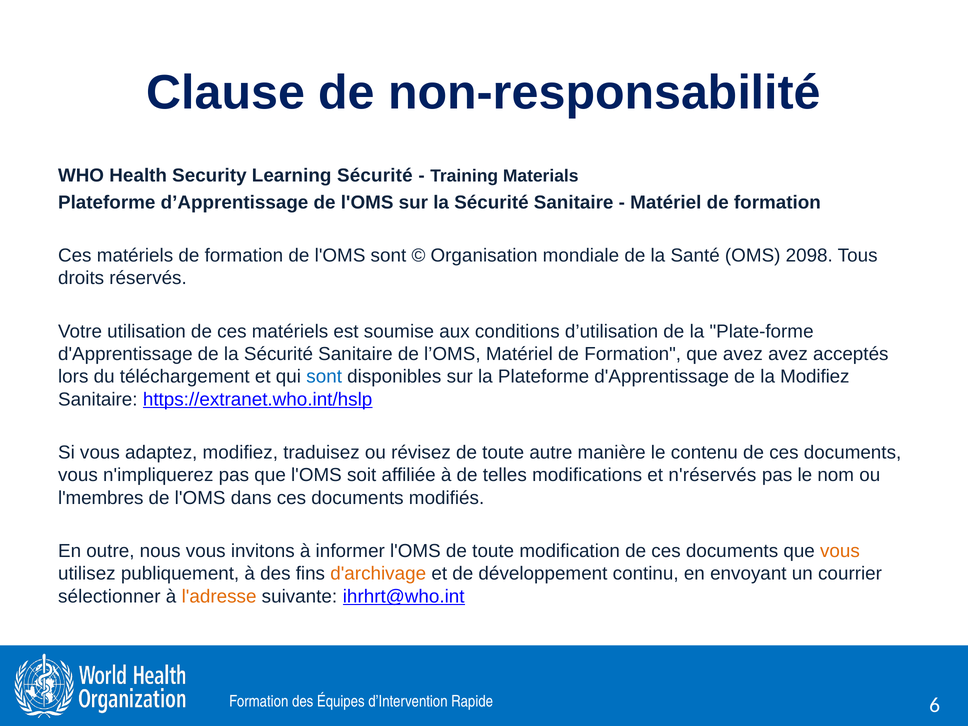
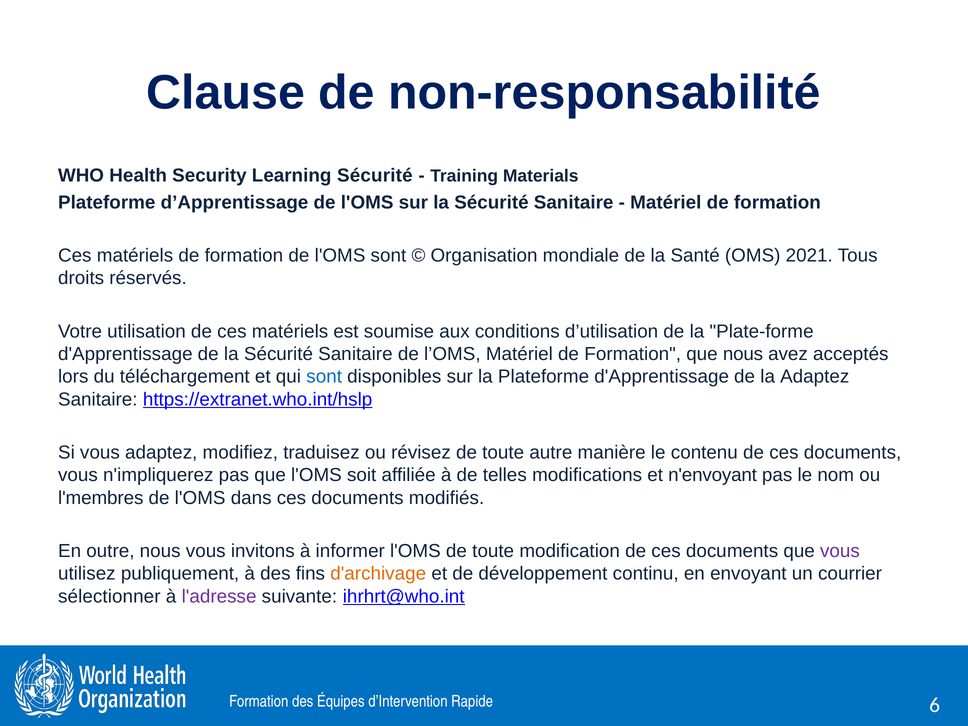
2098: 2098 -> 2021
que avez: avez -> nous
la Modifiez: Modifiez -> Adaptez
n'réservés: n'réservés -> n'envoyant
vous at (840, 551) colour: orange -> purple
l'adresse colour: orange -> purple
